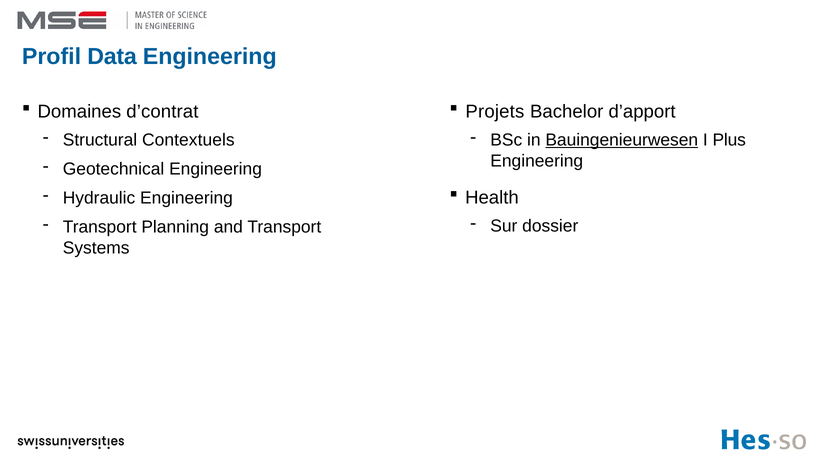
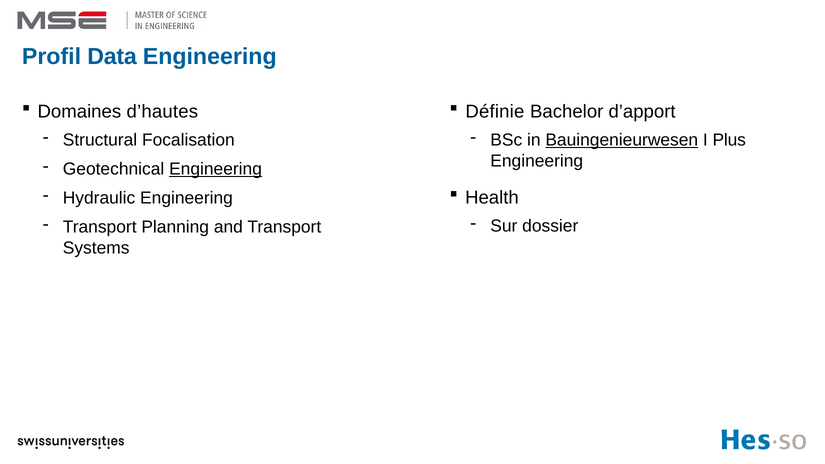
d’contrat: d’contrat -> d’hautes
Projets: Projets -> Définie
Contextuels: Contextuels -> Focalisation
Engineering at (216, 169) underline: none -> present
